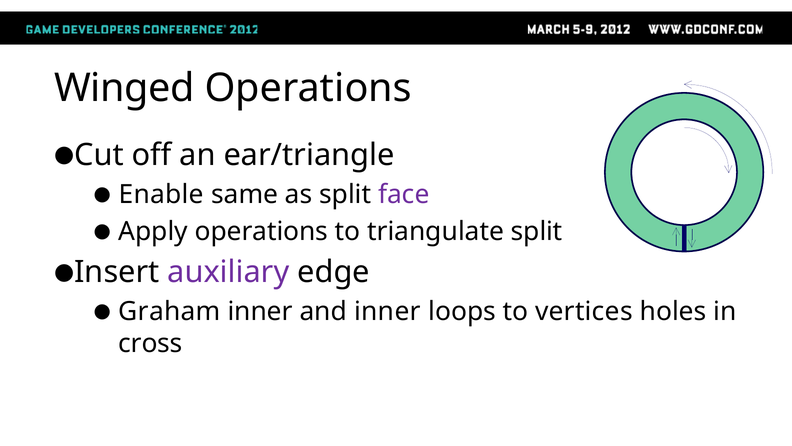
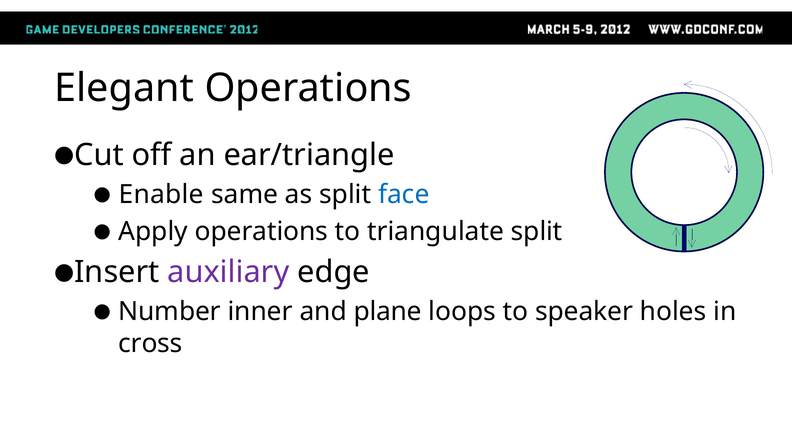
Winged: Winged -> Elegant
face colour: purple -> blue
Graham: Graham -> Number
and inner: inner -> plane
vertices: vertices -> speaker
